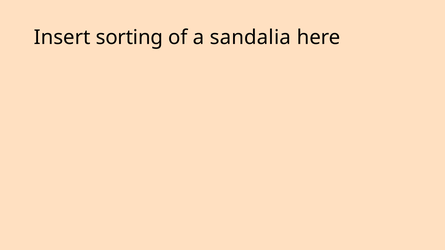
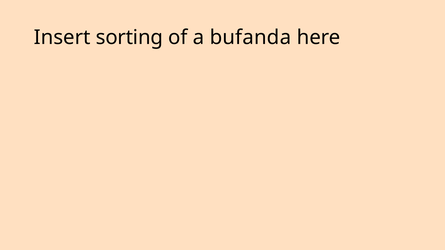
sandalia: sandalia -> bufanda
